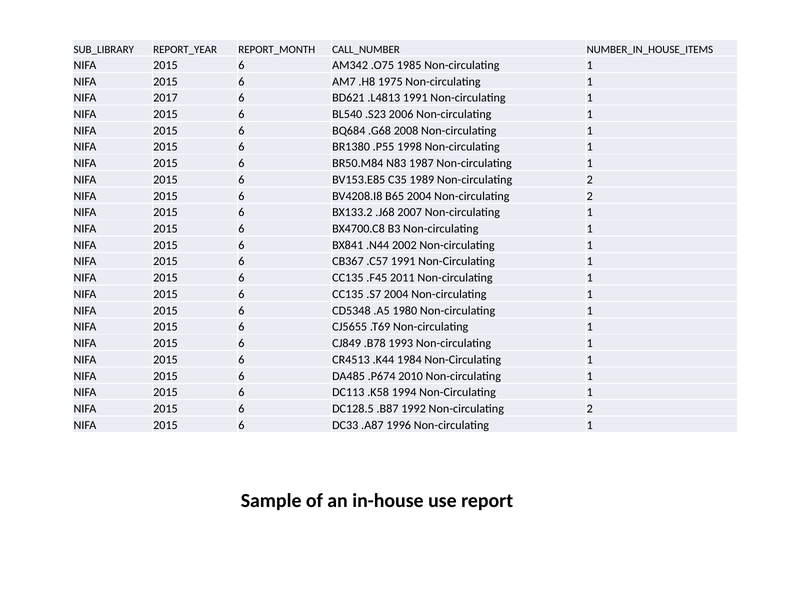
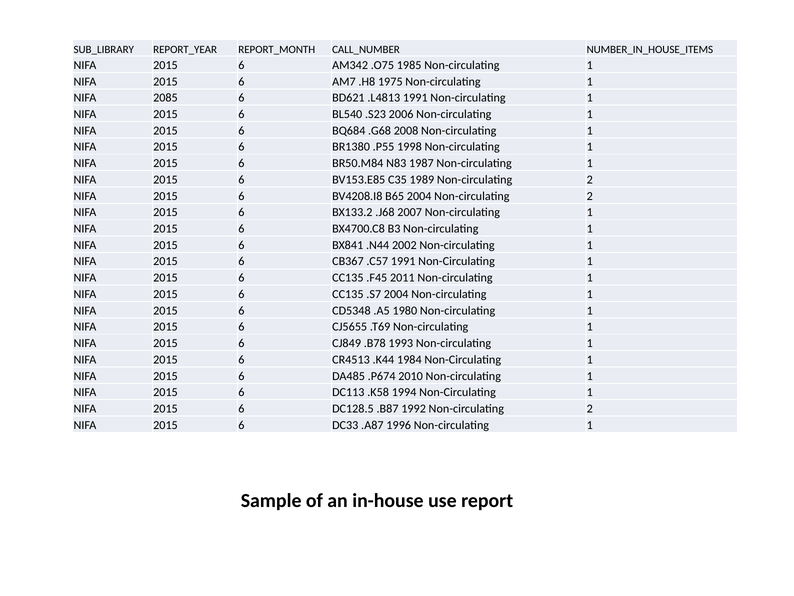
2017: 2017 -> 2085
